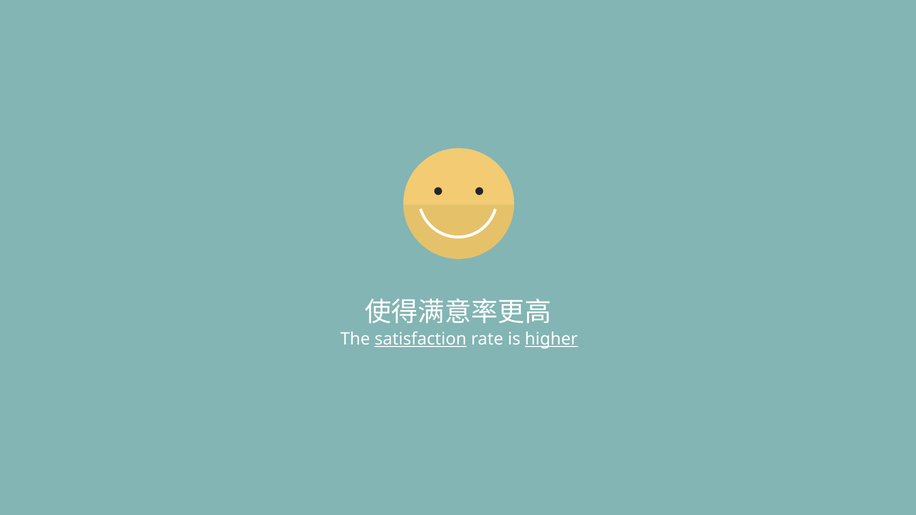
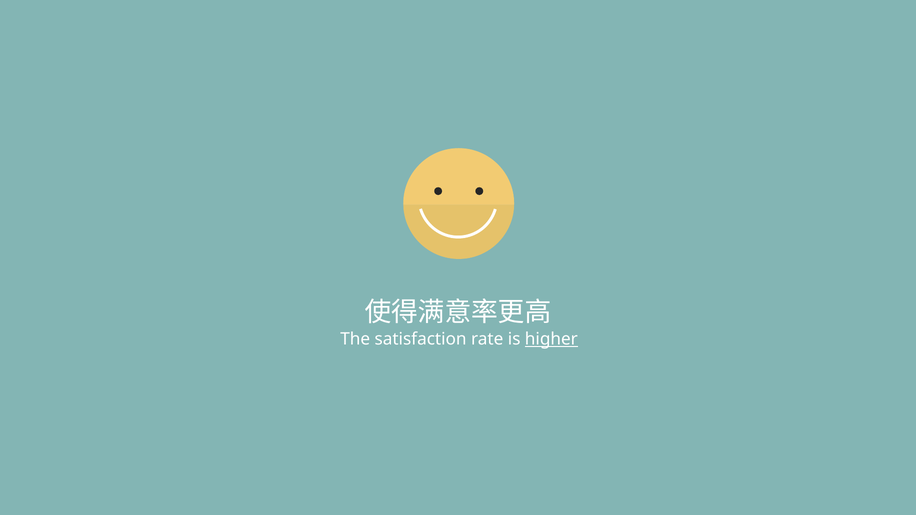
satisfaction underline: present -> none
